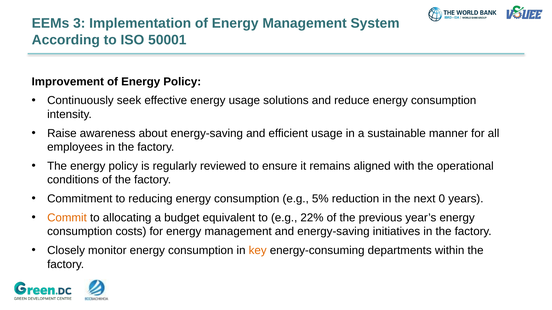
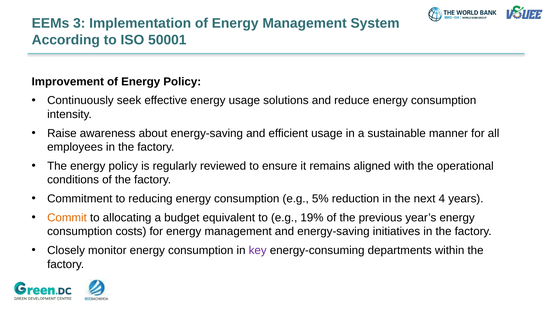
0: 0 -> 4
22%: 22% -> 19%
key colour: orange -> purple
